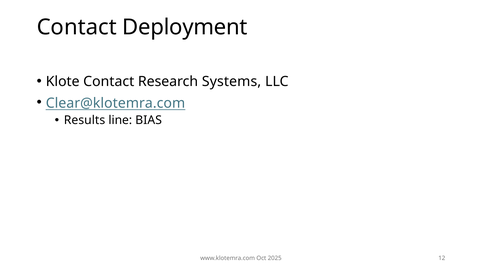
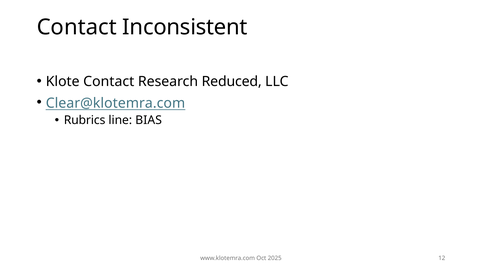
Deployment: Deployment -> Inconsistent
Systems: Systems -> Reduced
Results: Results -> Rubrics
